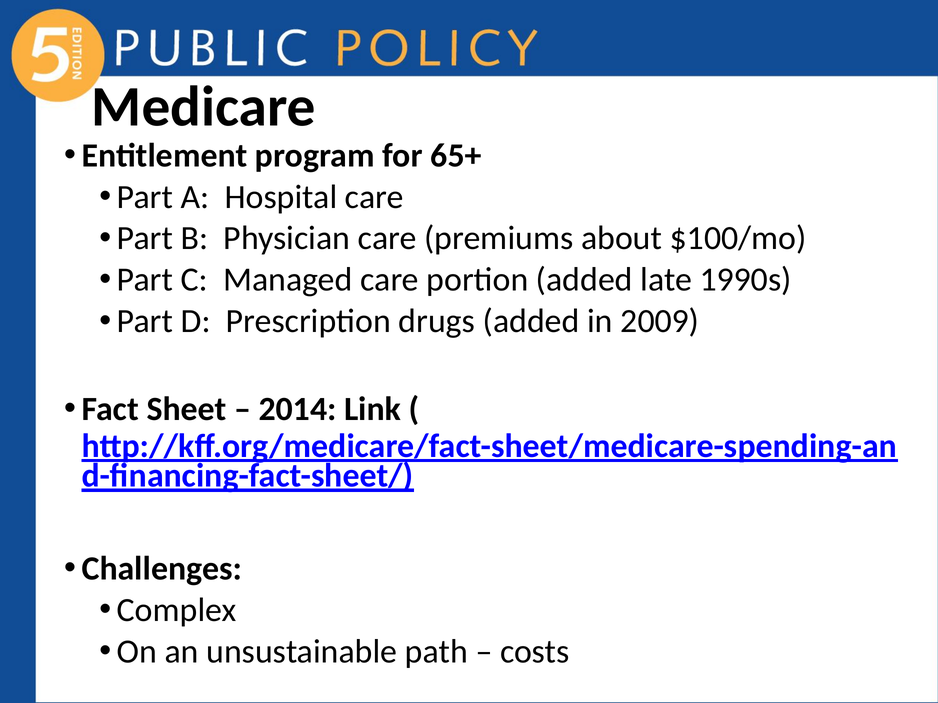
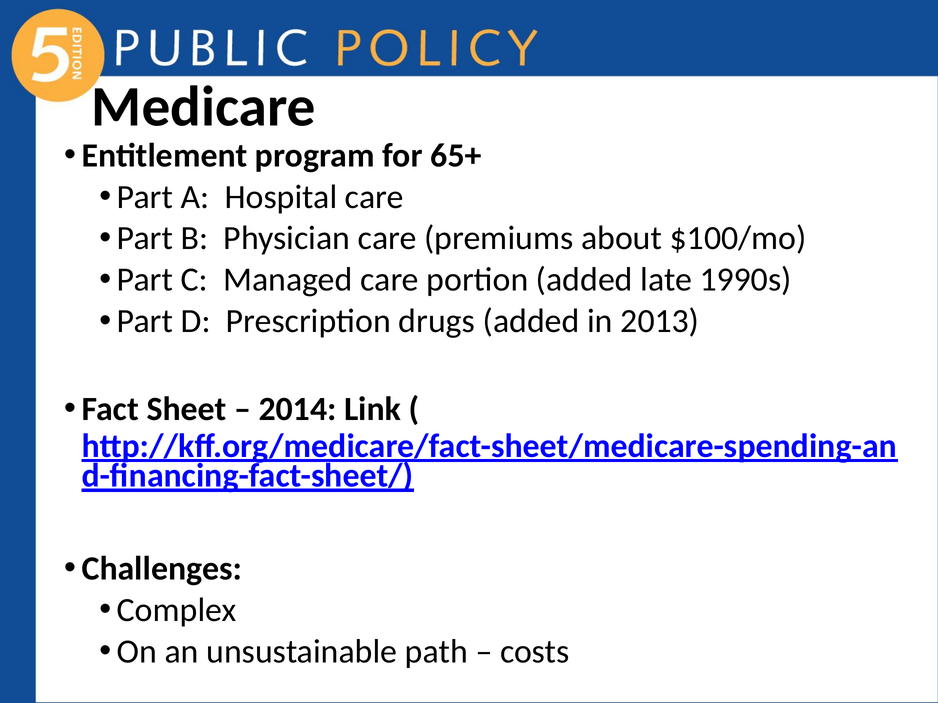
2009: 2009 -> 2013
